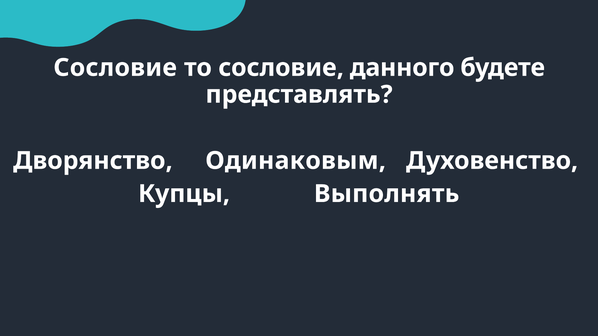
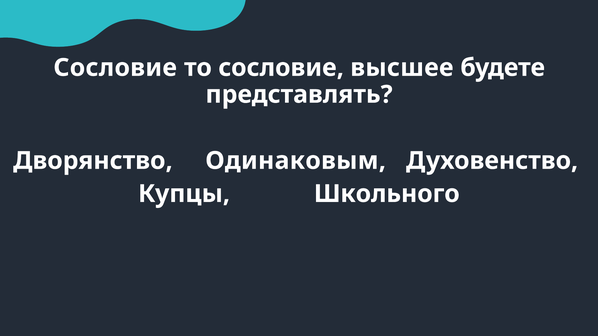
данного: данного -> высшее
Выполнять: Выполнять -> Школьного
